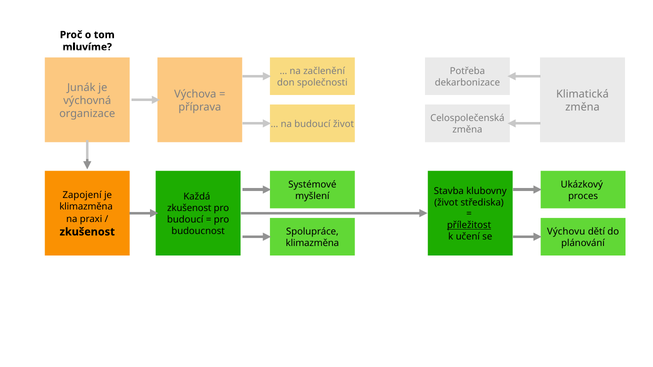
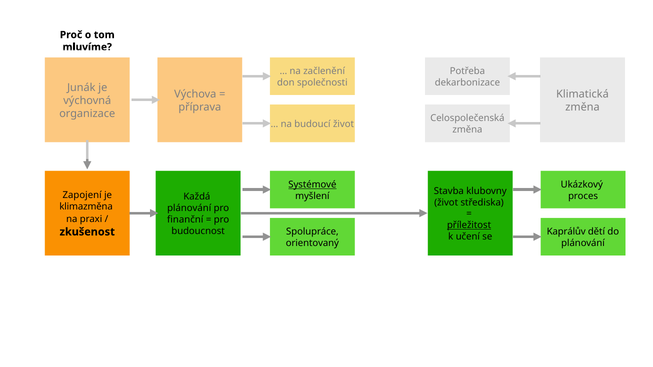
Systémové underline: none -> present
zkušenost at (189, 208): zkušenost -> plánování
budoucí at (185, 220): budoucí -> finanční
Výchovu: Výchovu -> Kaprálův
klimazměna at (312, 243): klimazměna -> orientovaný
